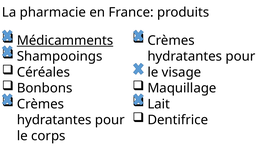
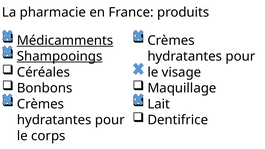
Shampooings underline: none -> present
